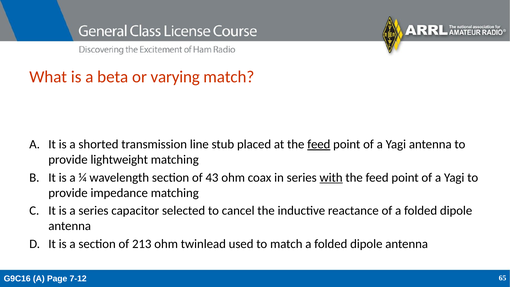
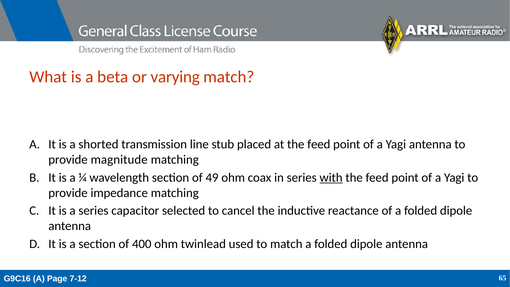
feed at (319, 144) underline: present -> none
lightweight: lightweight -> magnitude
43: 43 -> 49
213: 213 -> 400
